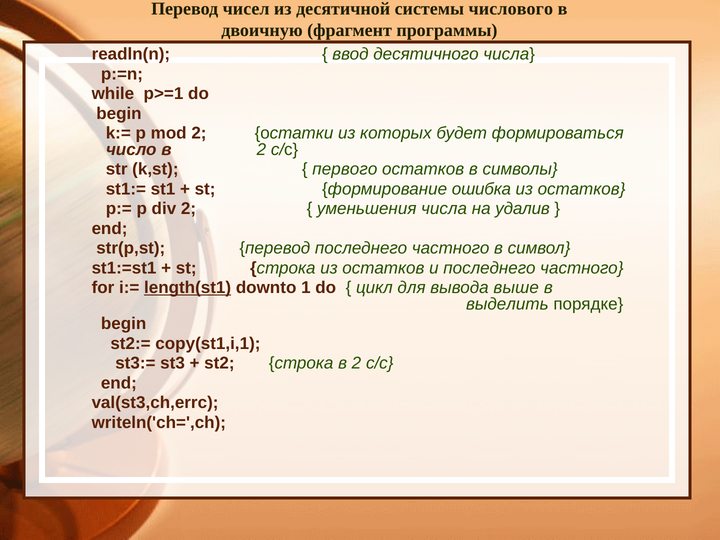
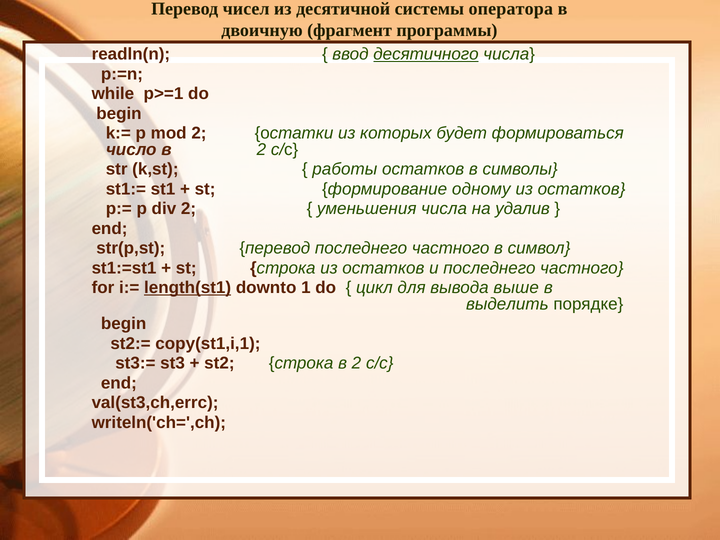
числового: числового -> оператора
десятичного underline: none -> present
первого: первого -> работы
ошибка: ошибка -> одному
